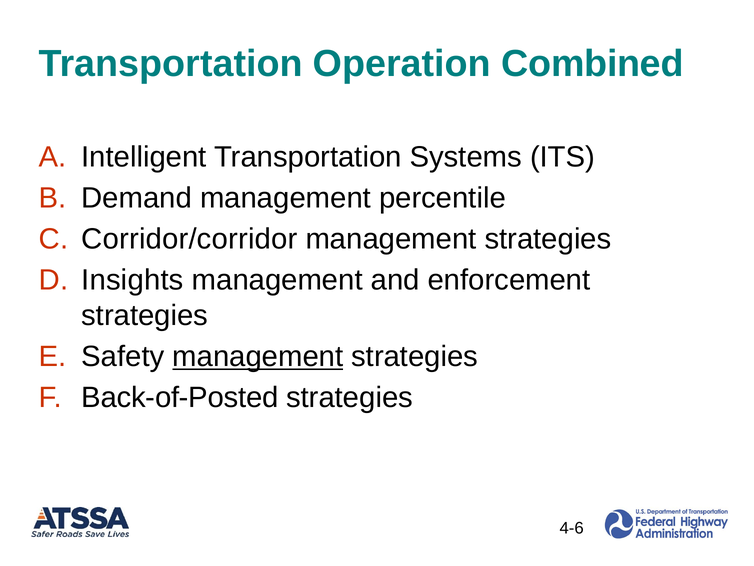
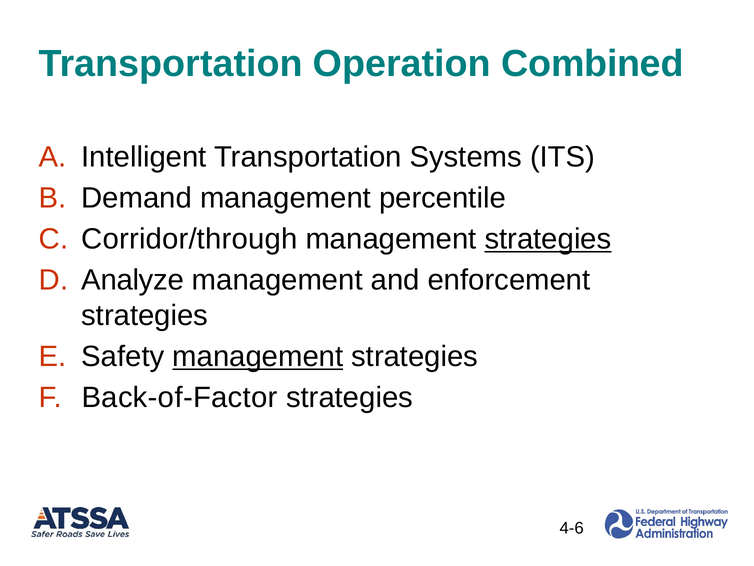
Corridor/corridor: Corridor/corridor -> Corridor/through
strategies at (548, 239) underline: none -> present
Insights: Insights -> Analyze
Back-of-Posted: Back-of-Posted -> Back-of-Factor
